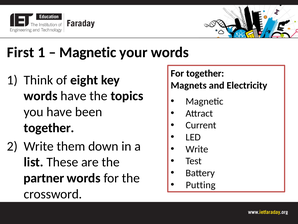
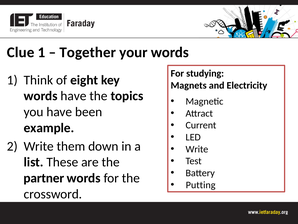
First: First -> Clue
Magnetic at (88, 52): Magnetic -> Together
For together: together -> studying
together at (49, 128): together -> example
